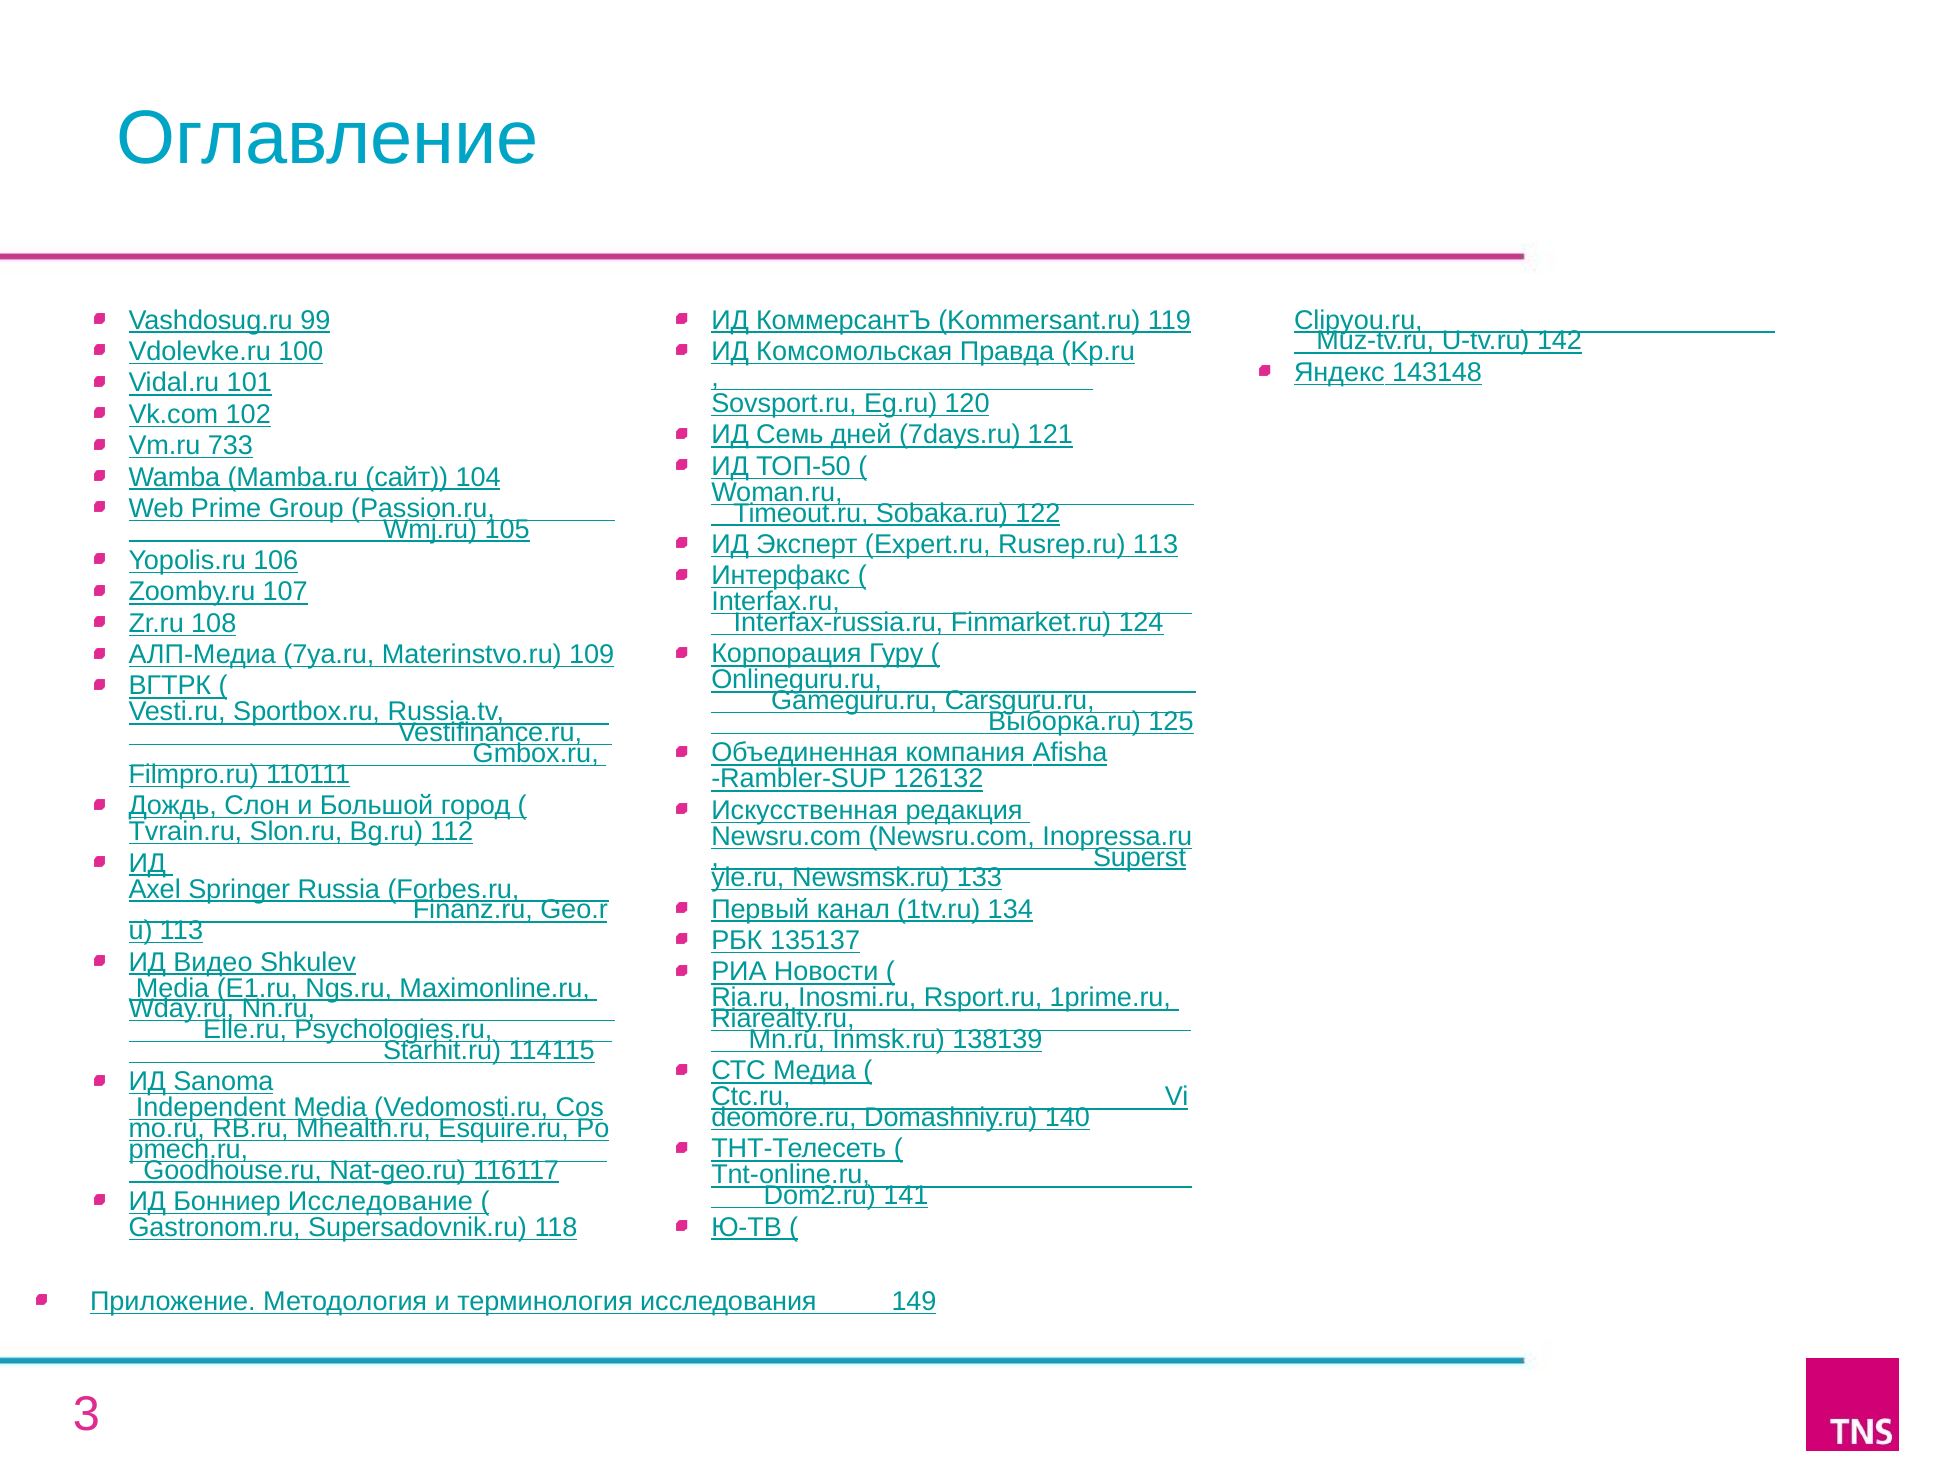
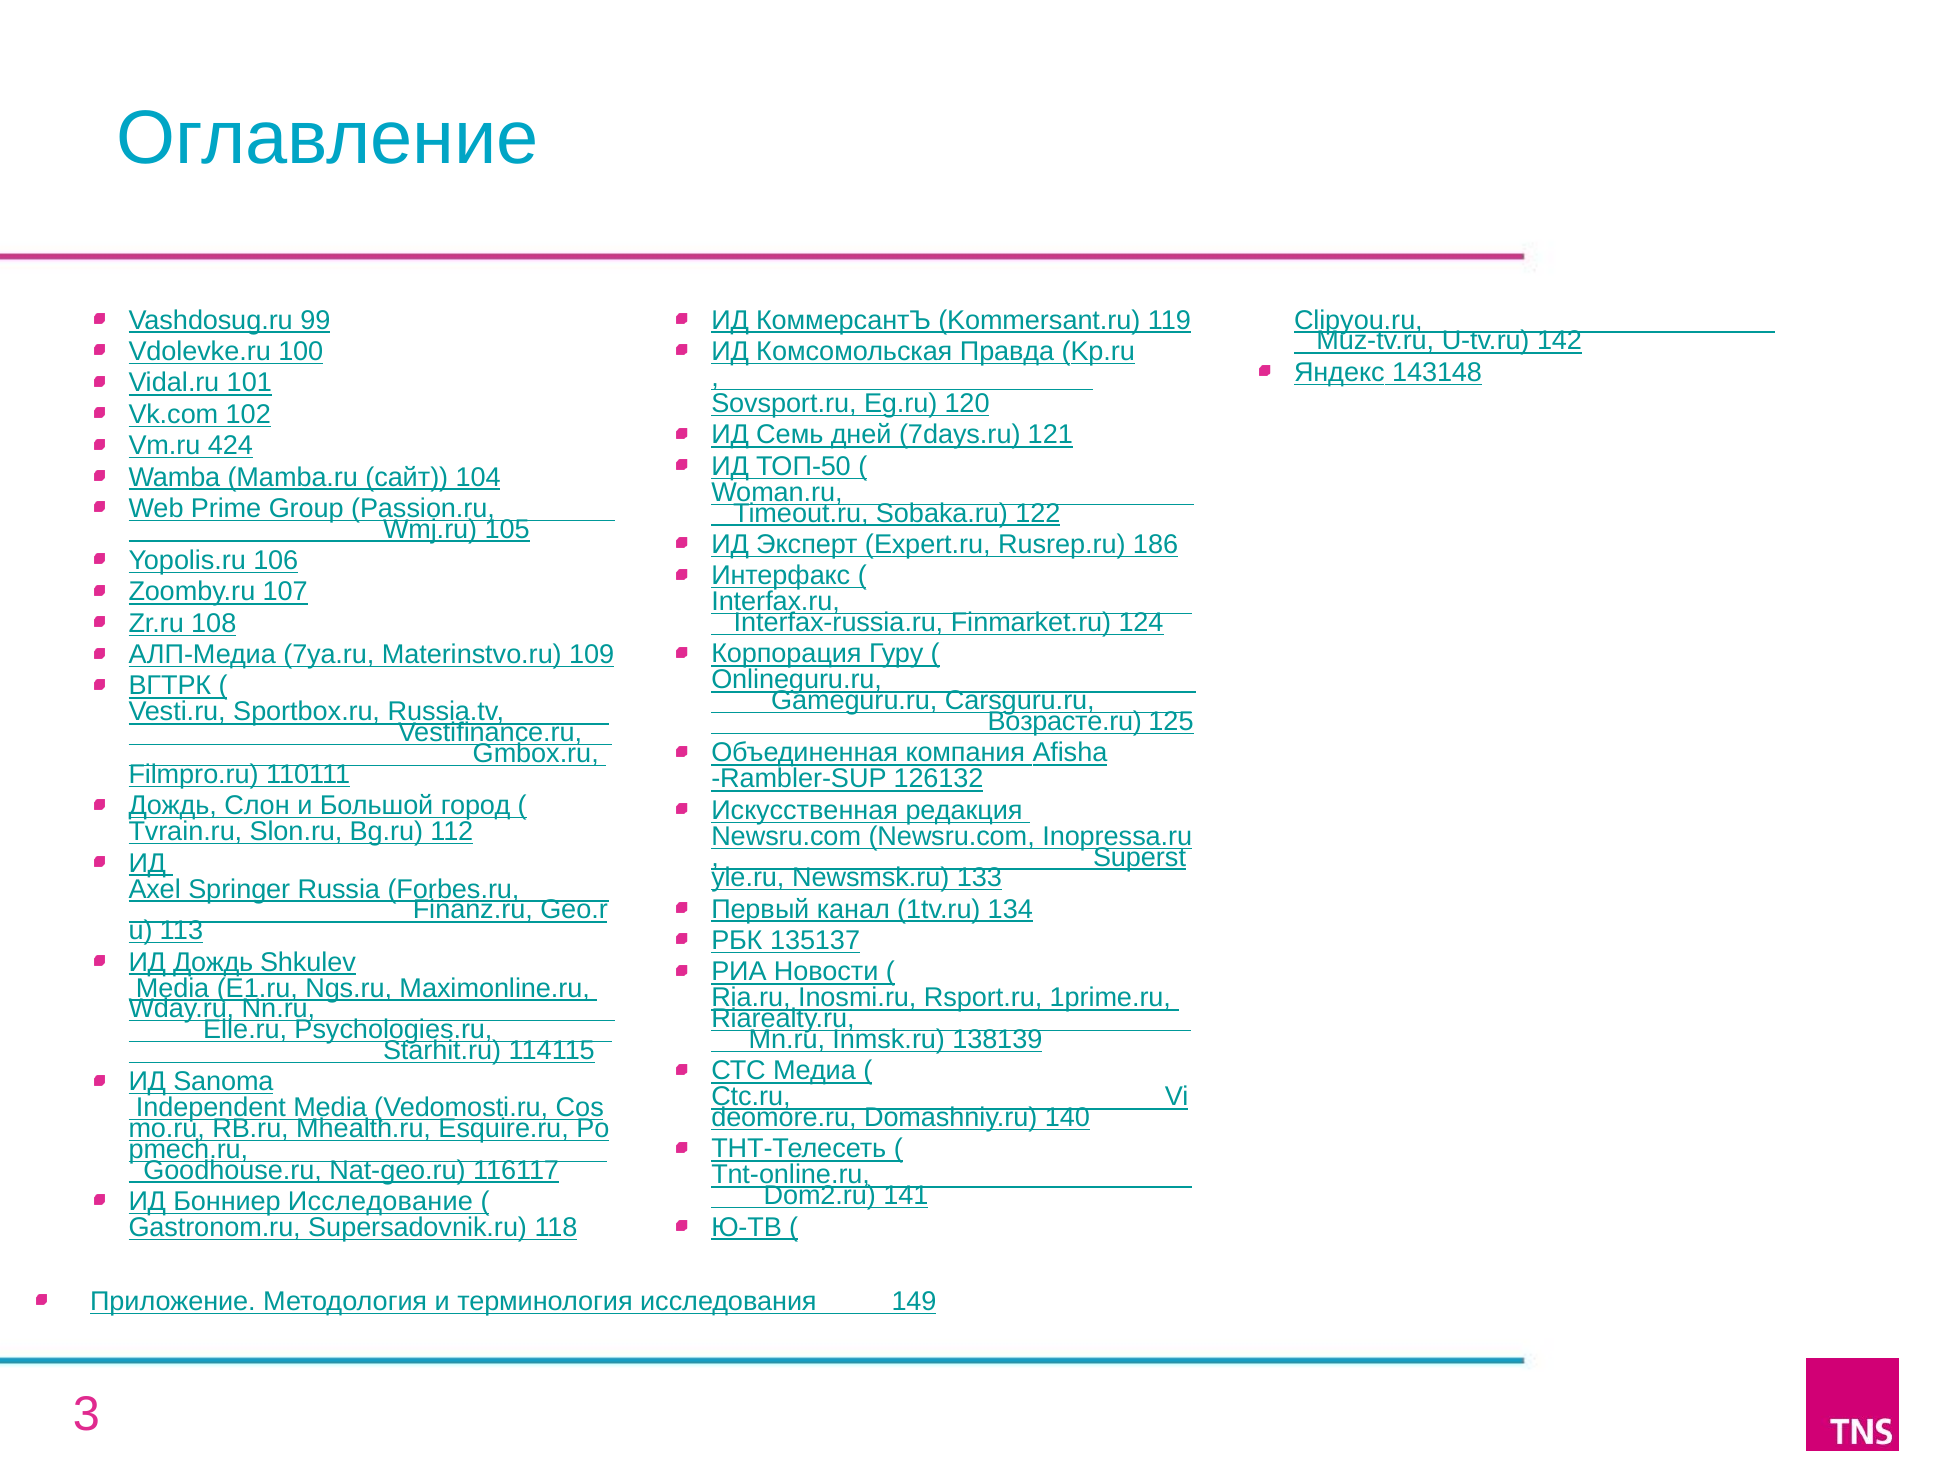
733: 733 -> 424
Rusrep.ru 113: 113 -> 186
Выборка.ru: Выборка.ru -> Возрасте.ru
ИД Видео: Видео -> Дождь
